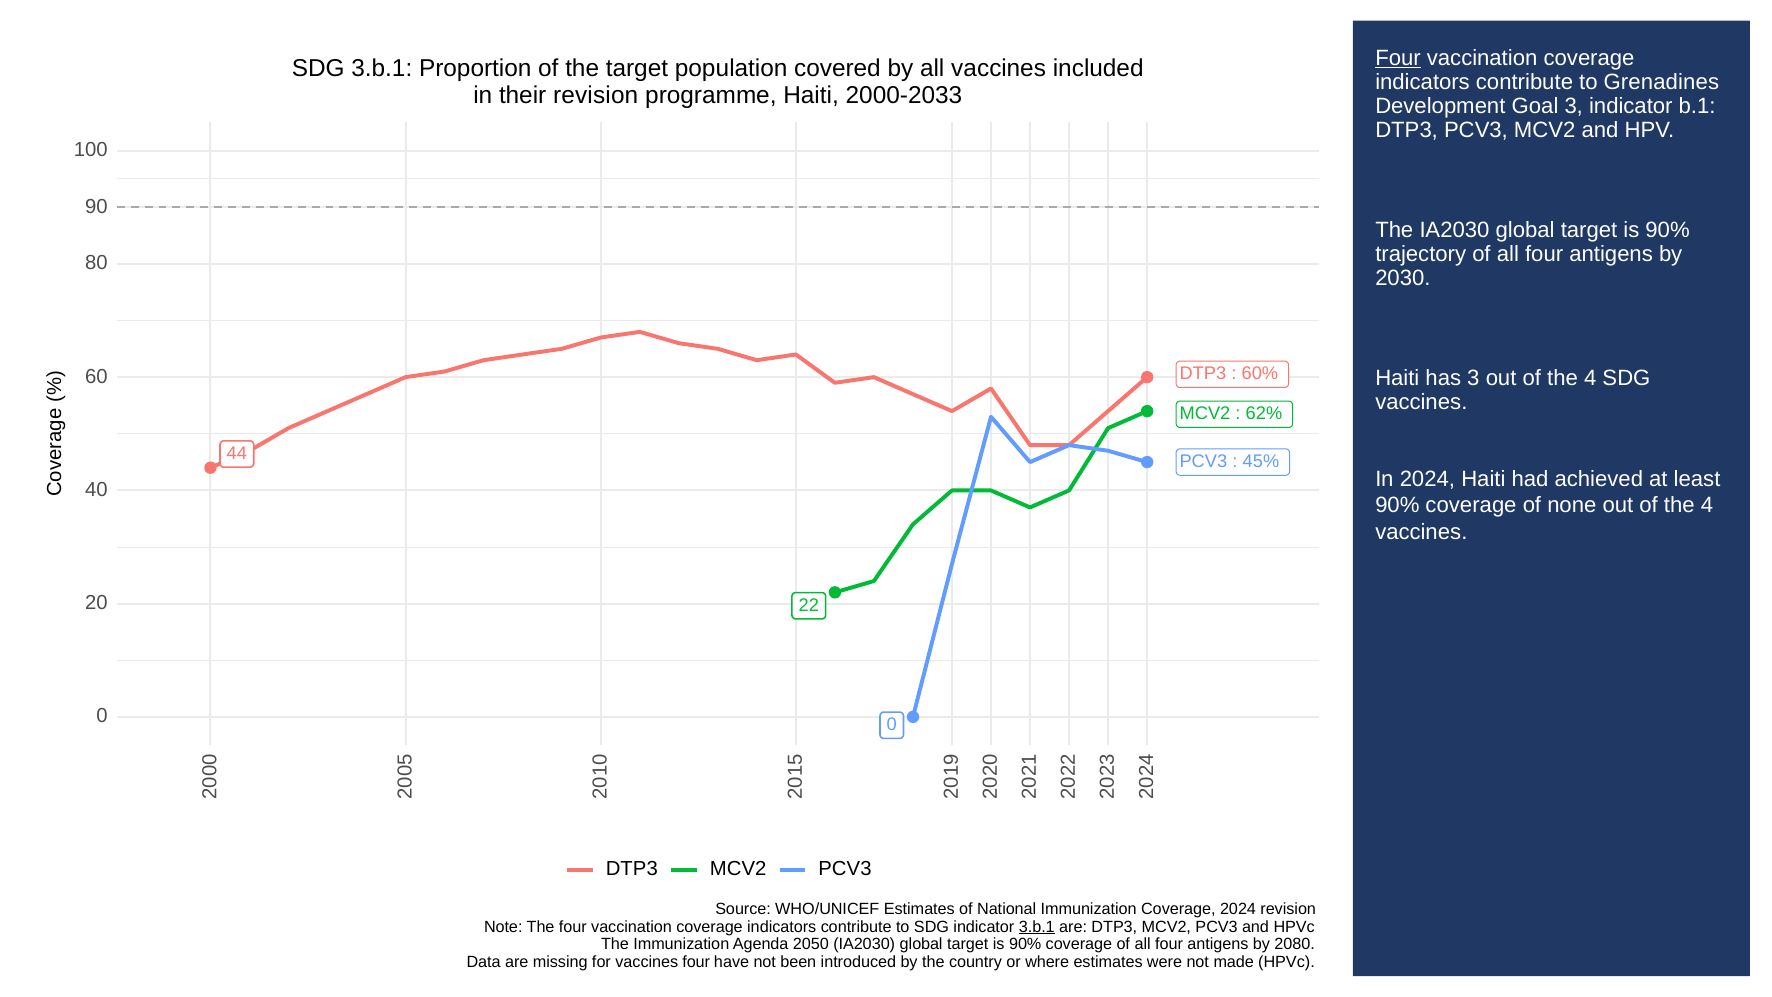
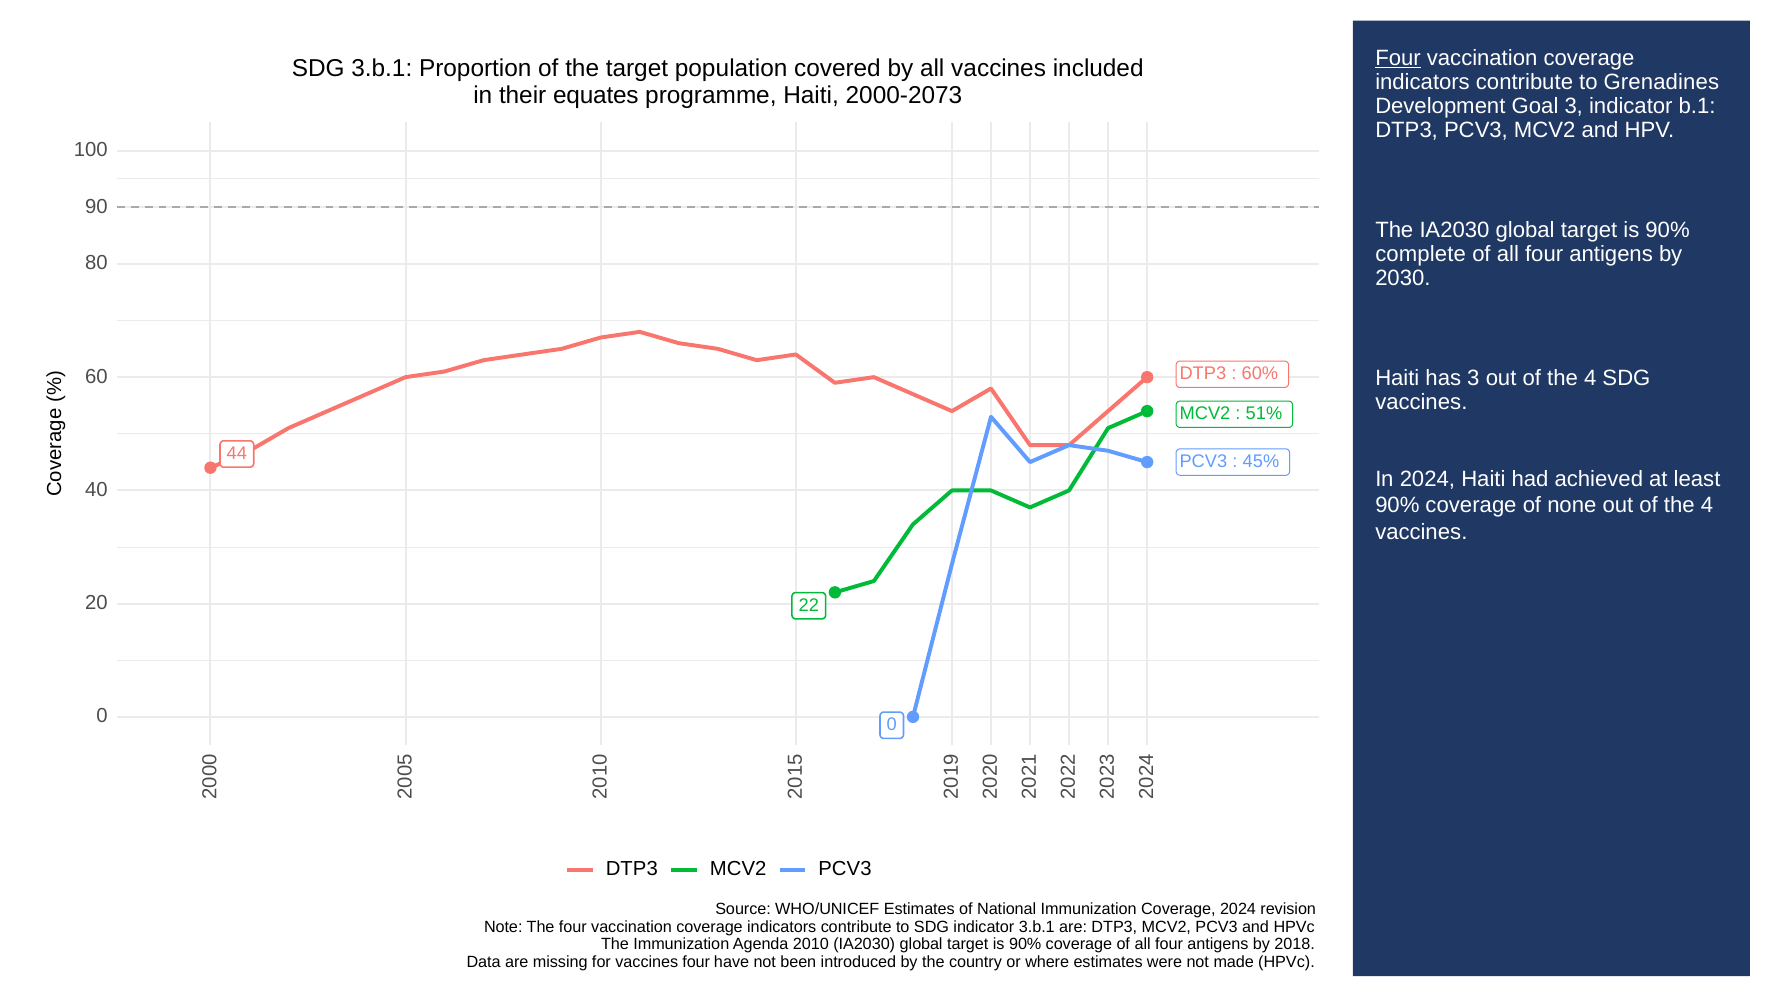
their revision: revision -> equates
2000-2033: 2000-2033 -> 2000-2073
trajectory: trajectory -> complete
62%: 62% -> 51%
3.b.1 at (1037, 927) underline: present -> none
2050: 2050 -> 2010
2080: 2080 -> 2018
